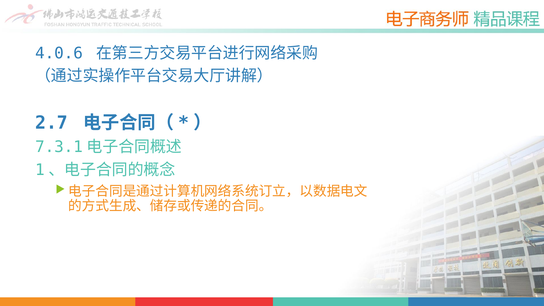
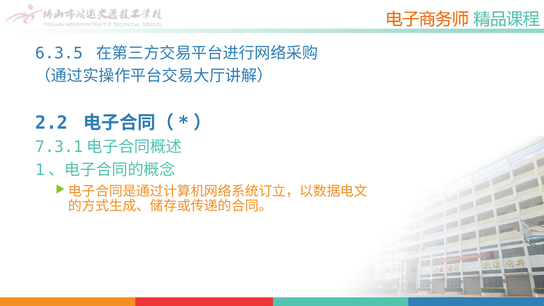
4.0.6: 4.0.6 -> 6.3.5
2.7: 2.7 -> 2.2
